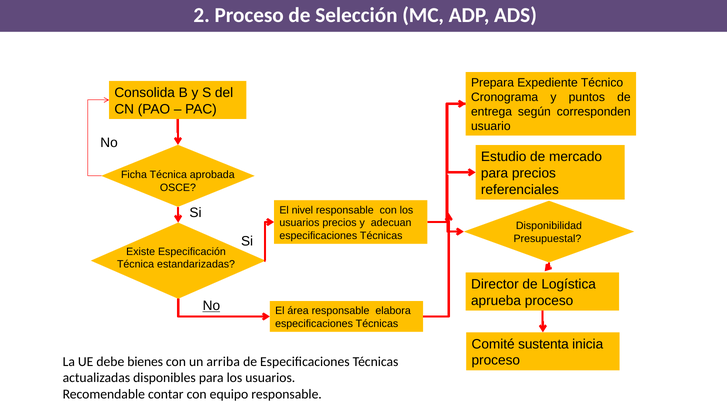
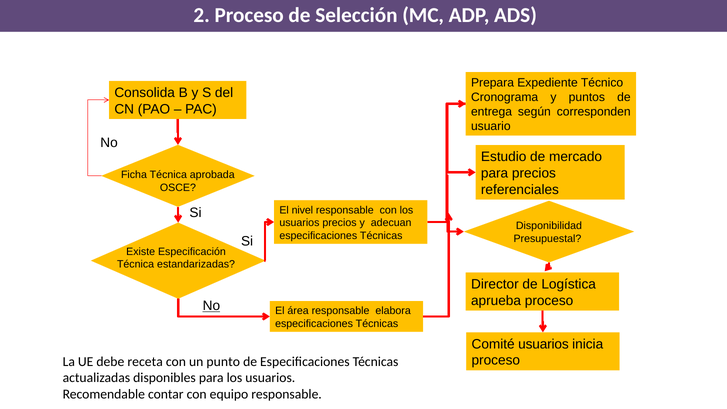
Comité sustenta: sustenta -> usuarios
bienes: bienes -> receta
arriba: arriba -> punto
